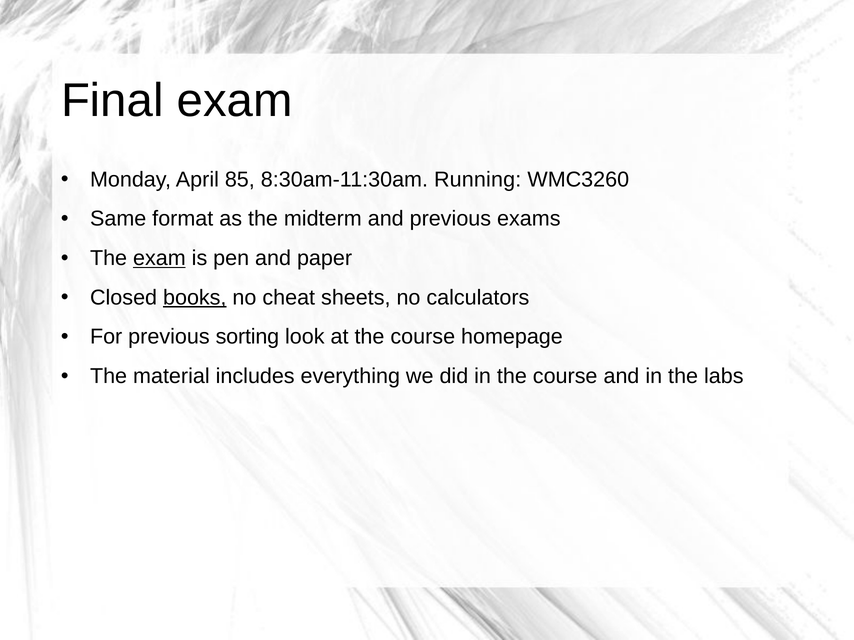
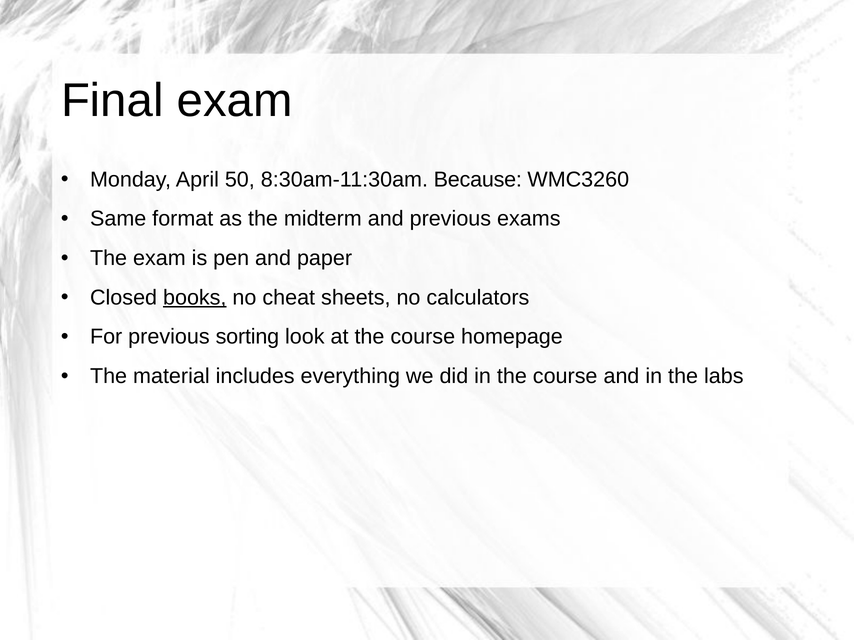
85: 85 -> 50
Running: Running -> Because
exam at (159, 258) underline: present -> none
